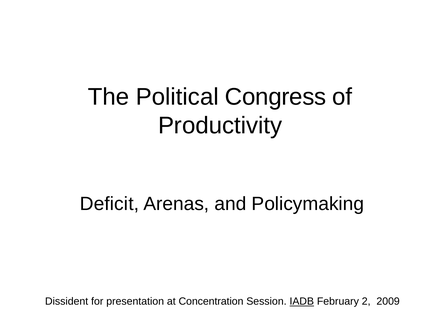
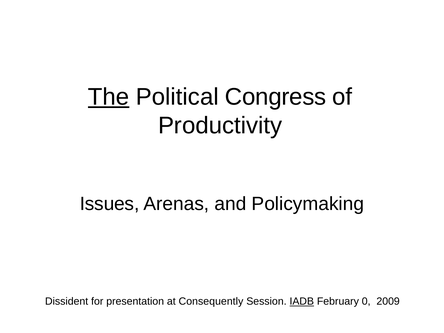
The underline: none -> present
Deficit: Deficit -> Issues
Concentration: Concentration -> Consequently
2: 2 -> 0
